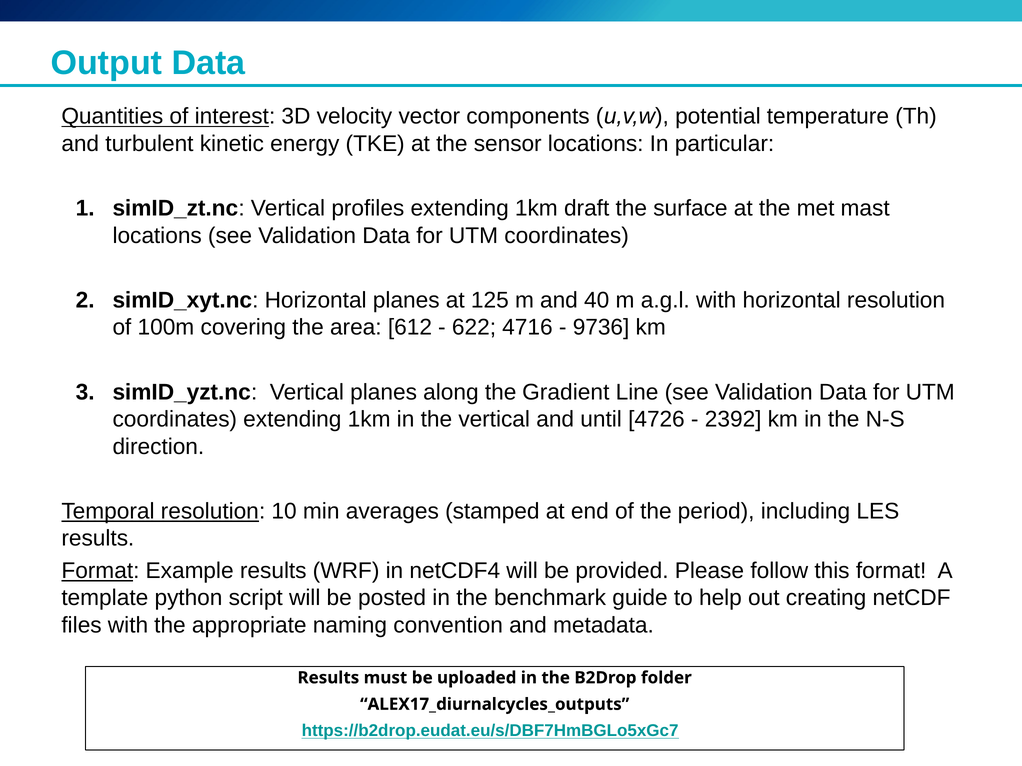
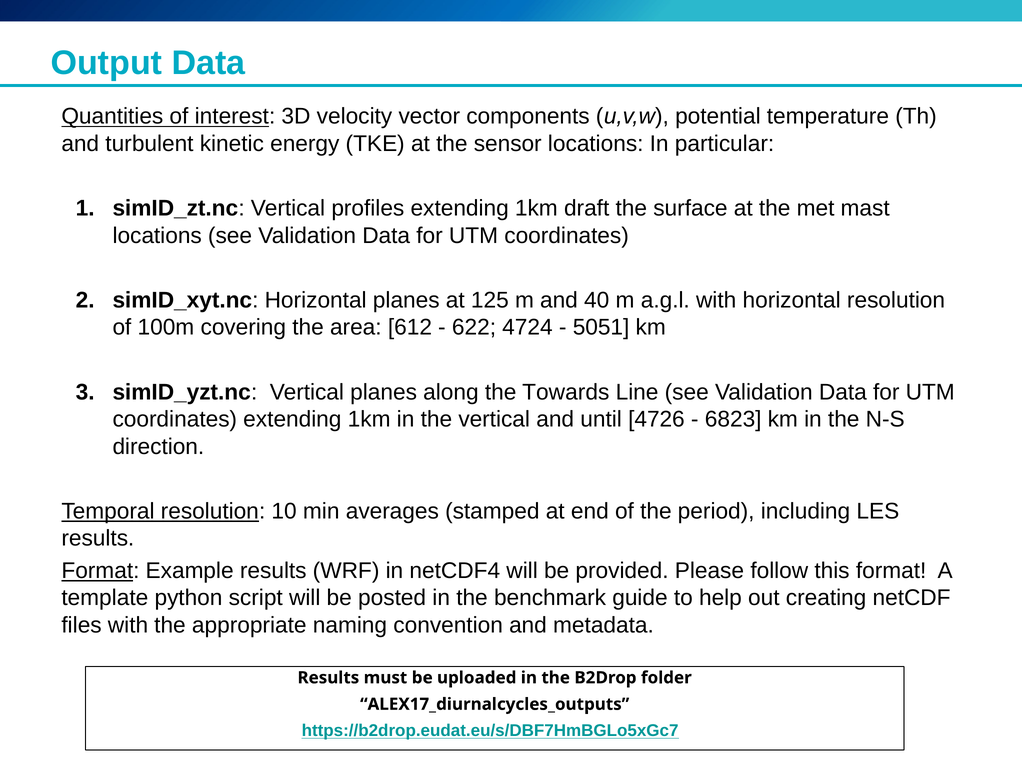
4716: 4716 -> 4724
9736: 9736 -> 5051
Gradient: Gradient -> Towards
2392: 2392 -> 6823
